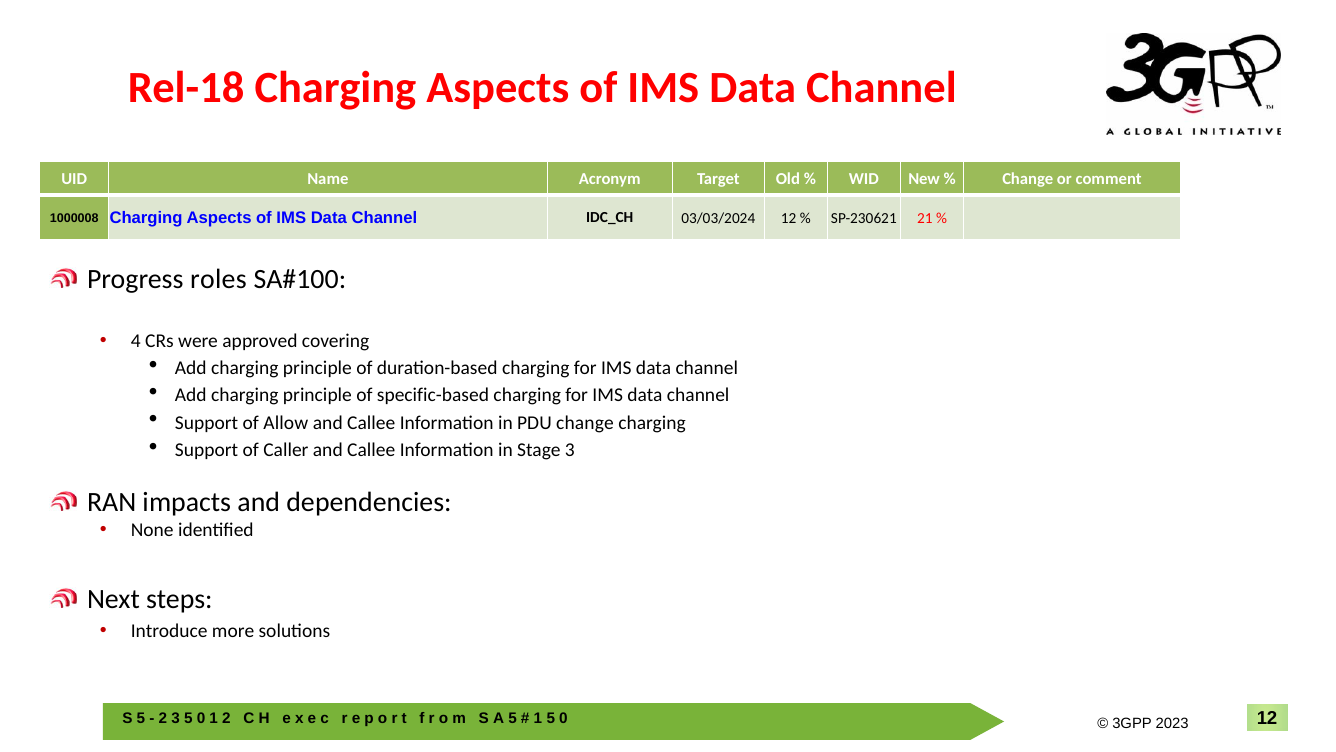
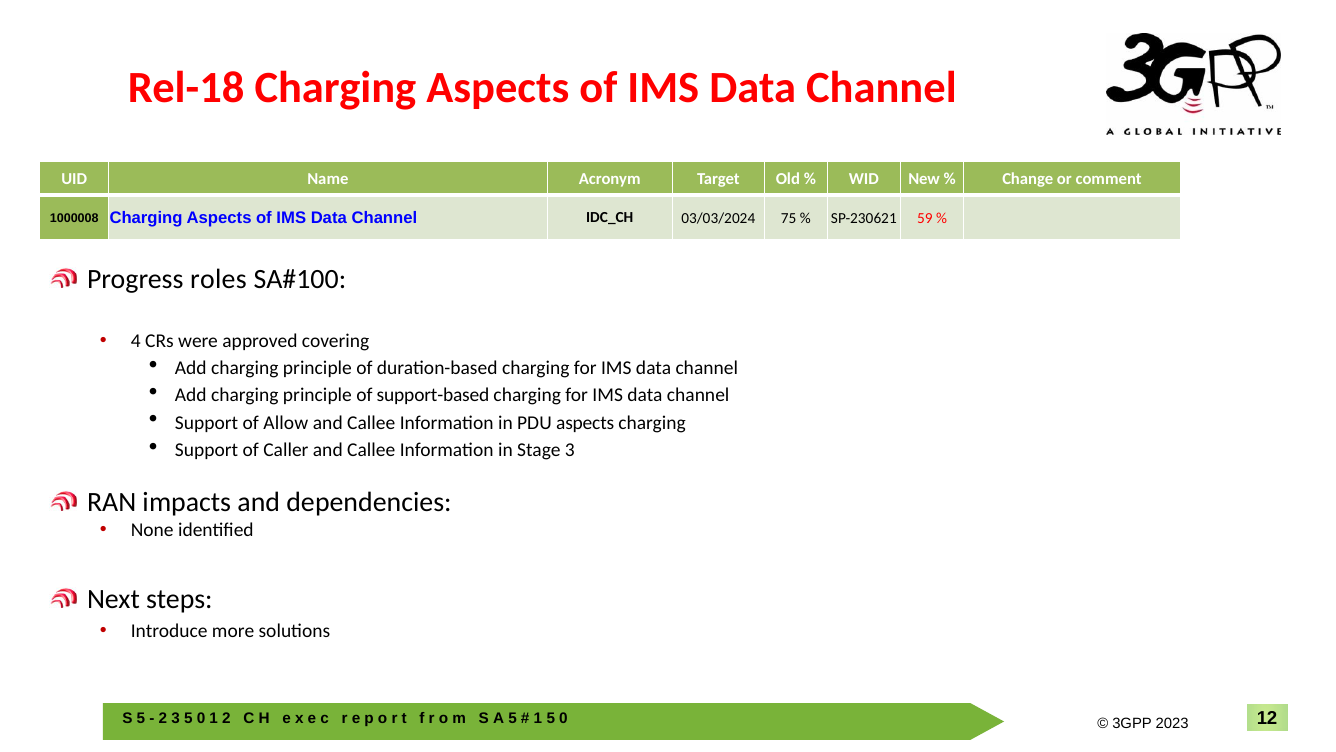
03/03/2024 12: 12 -> 75
21: 21 -> 59
specific-based: specific-based -> support-based
PDU change: change -> aspects
